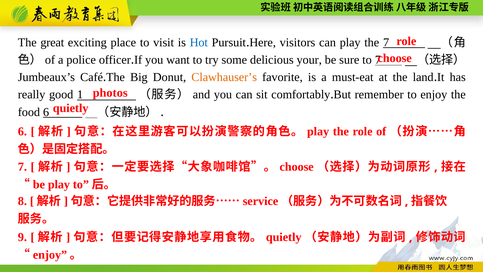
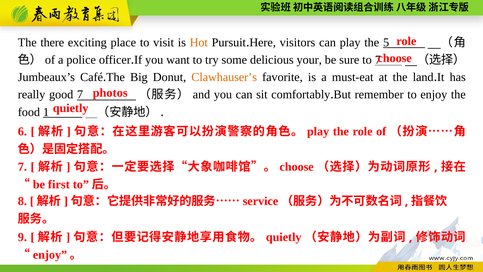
great: great -> there
Hot colour: blue -> orange
the 7: 7 -> 5
good 1: 1 -> 7
food 6: 6 -> 1
be play: play -> first
